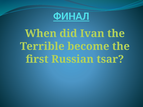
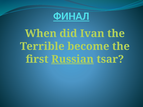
Russian underline: none -> present
